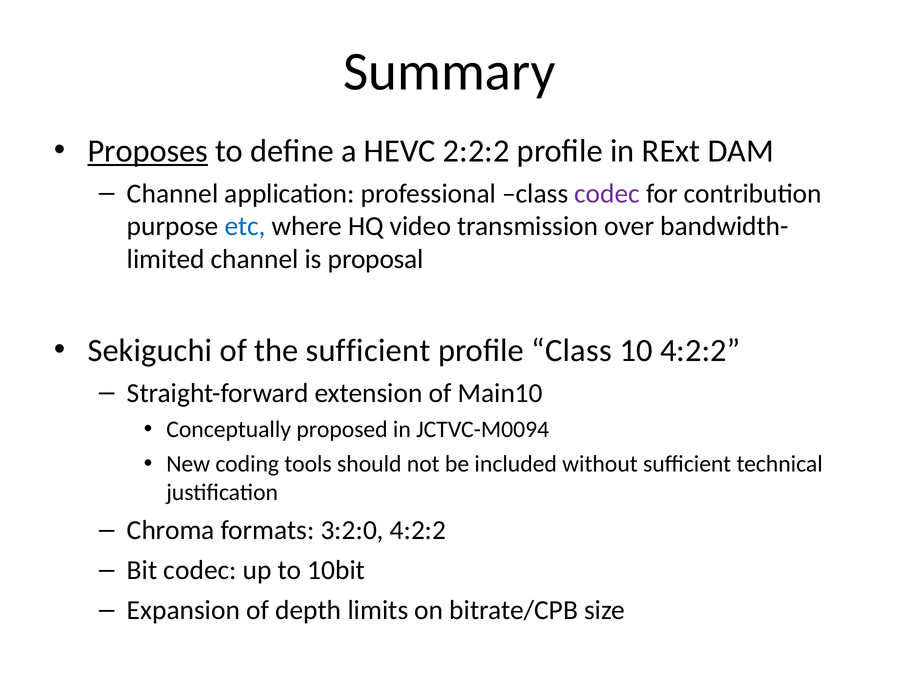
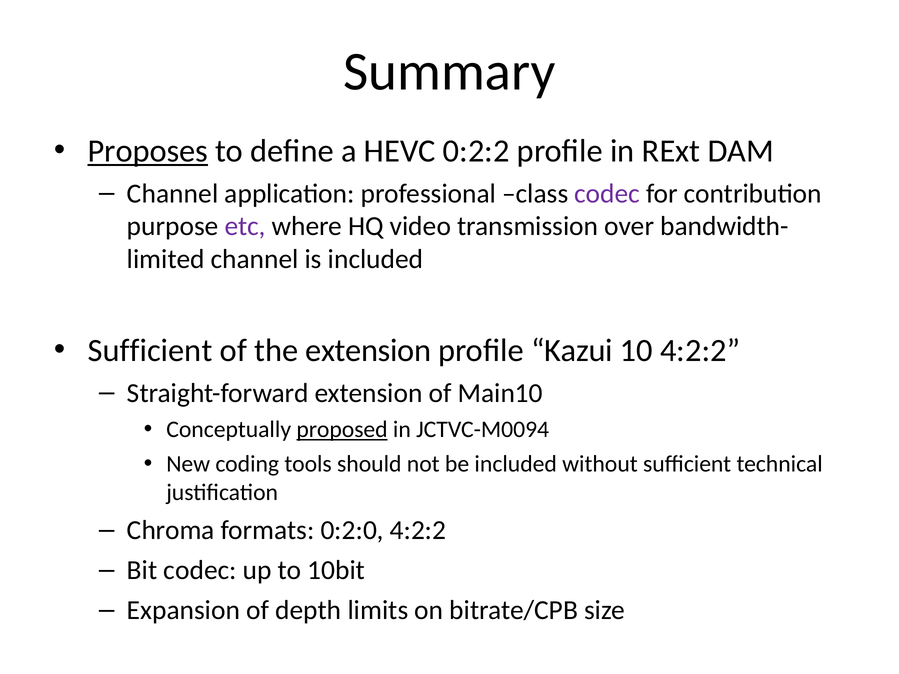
2:2:2: 2:2:2 -> 0:2:2
etc colour: blue -> purple
is proposal: proposal -> included
Sekiguchi at (150, 351): Sekiguchi -> Sufficient
the sufficient: sufficient -> extension
profile Class: Class -> Kazui
proposed underline: none -> present
3:2:0: 3:2:0 -> 0:2:0
